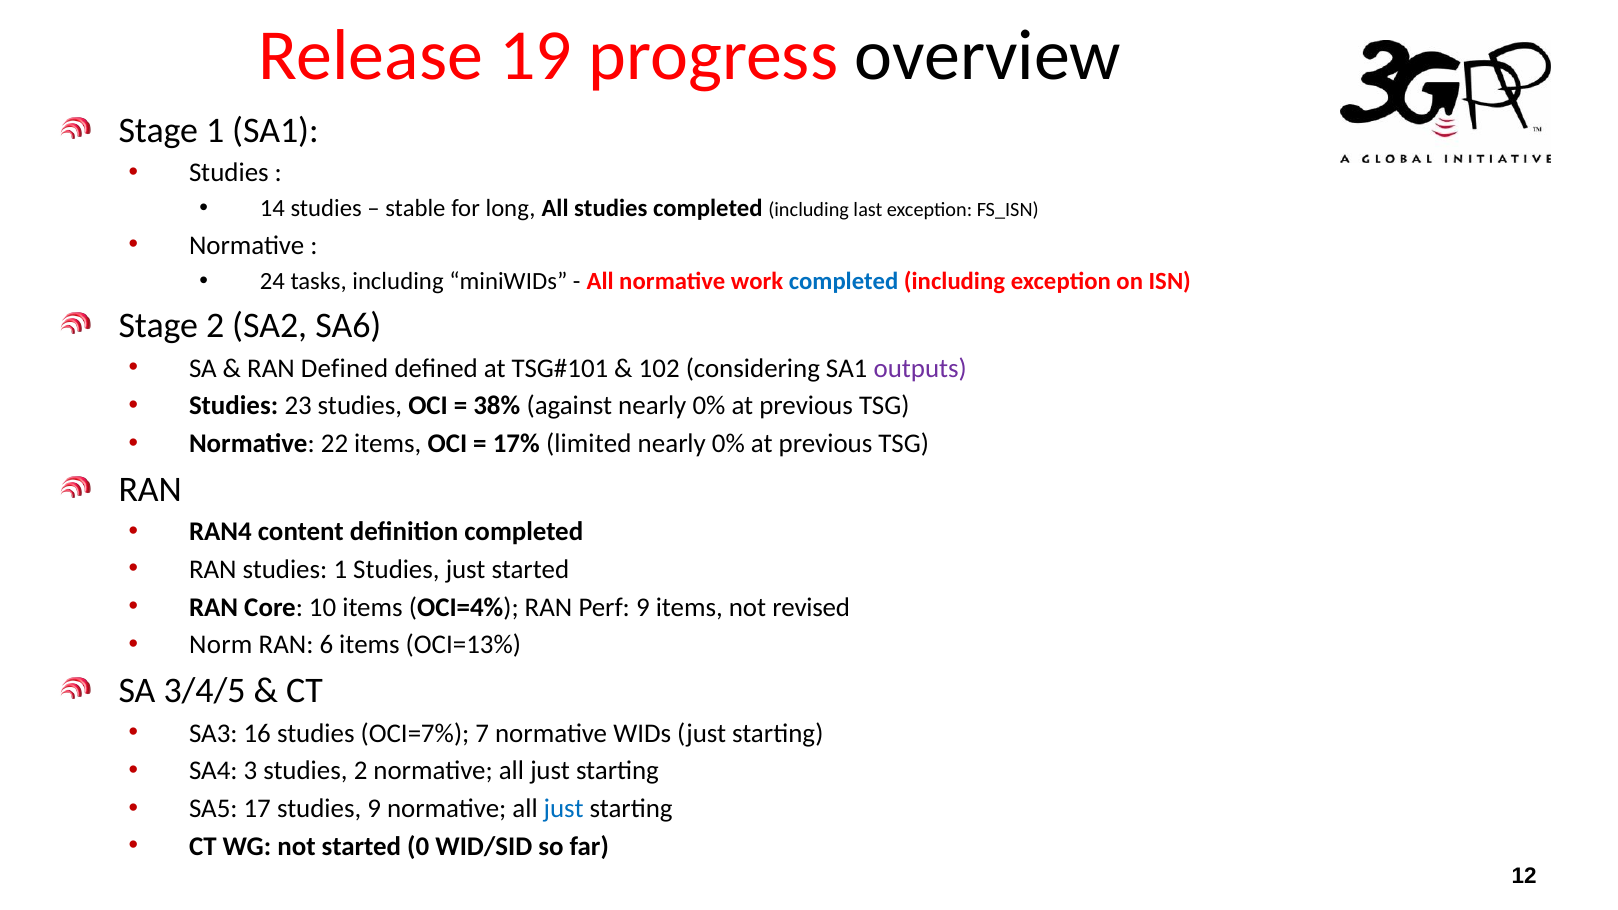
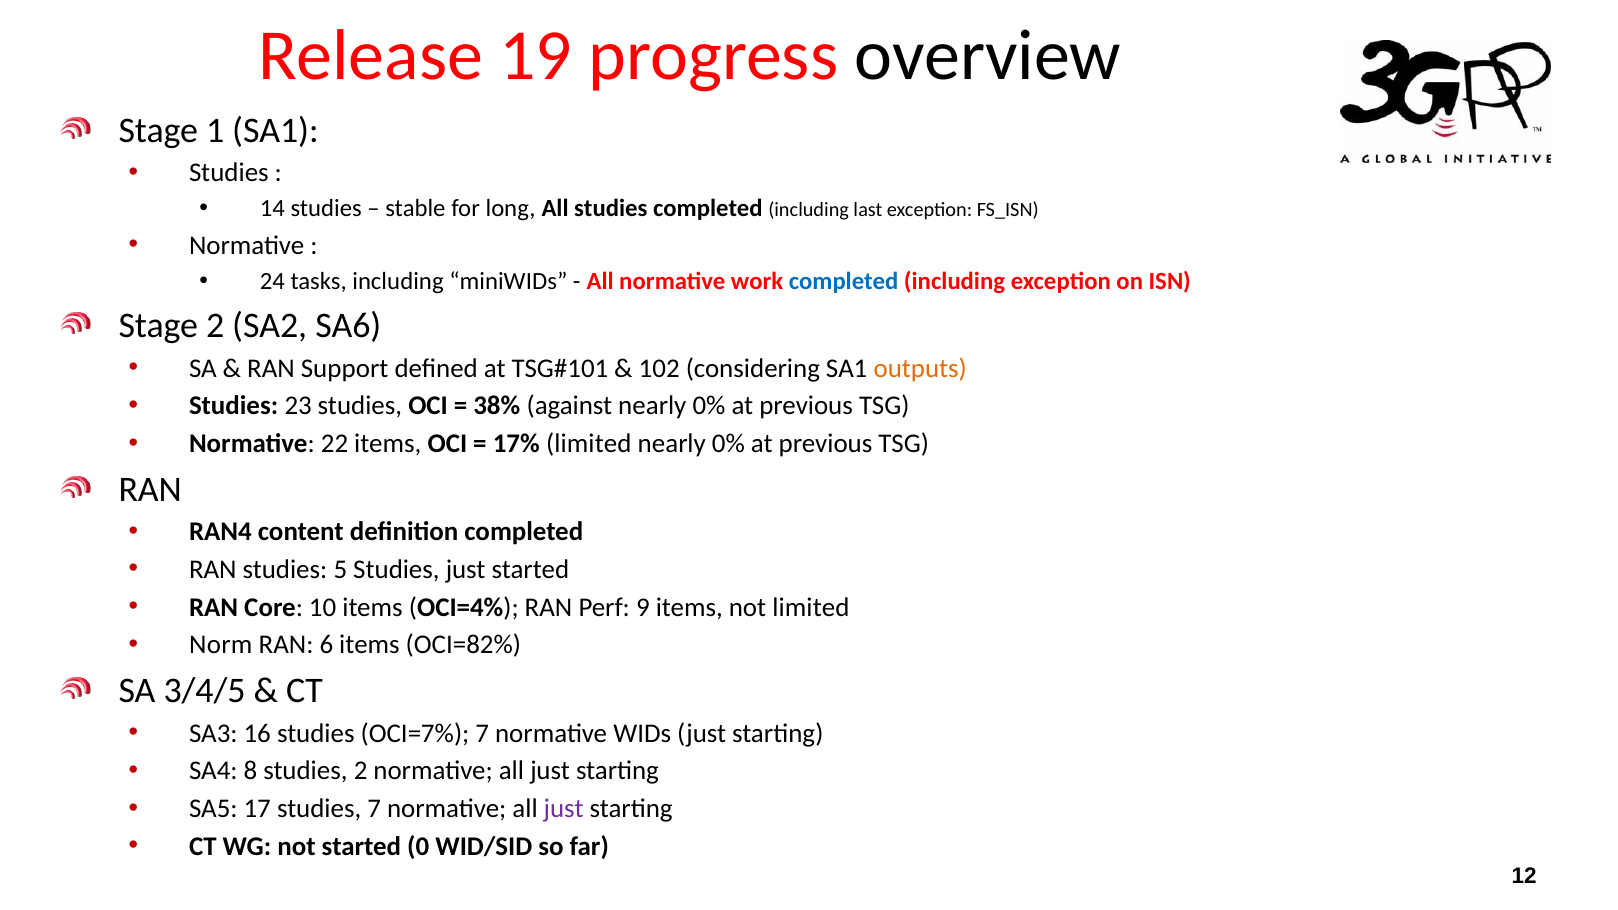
RAN Defined: Defined -> Support
outputs colour: purple -> orange
studies 1: 1 -> 5
not revised: revised -> limited
OCI=13%: OCI=13% -> OCI=82%
3: 3 -> 8
studies 9: 9 -> 7
just at (564, 809) colour: blue -> purple
